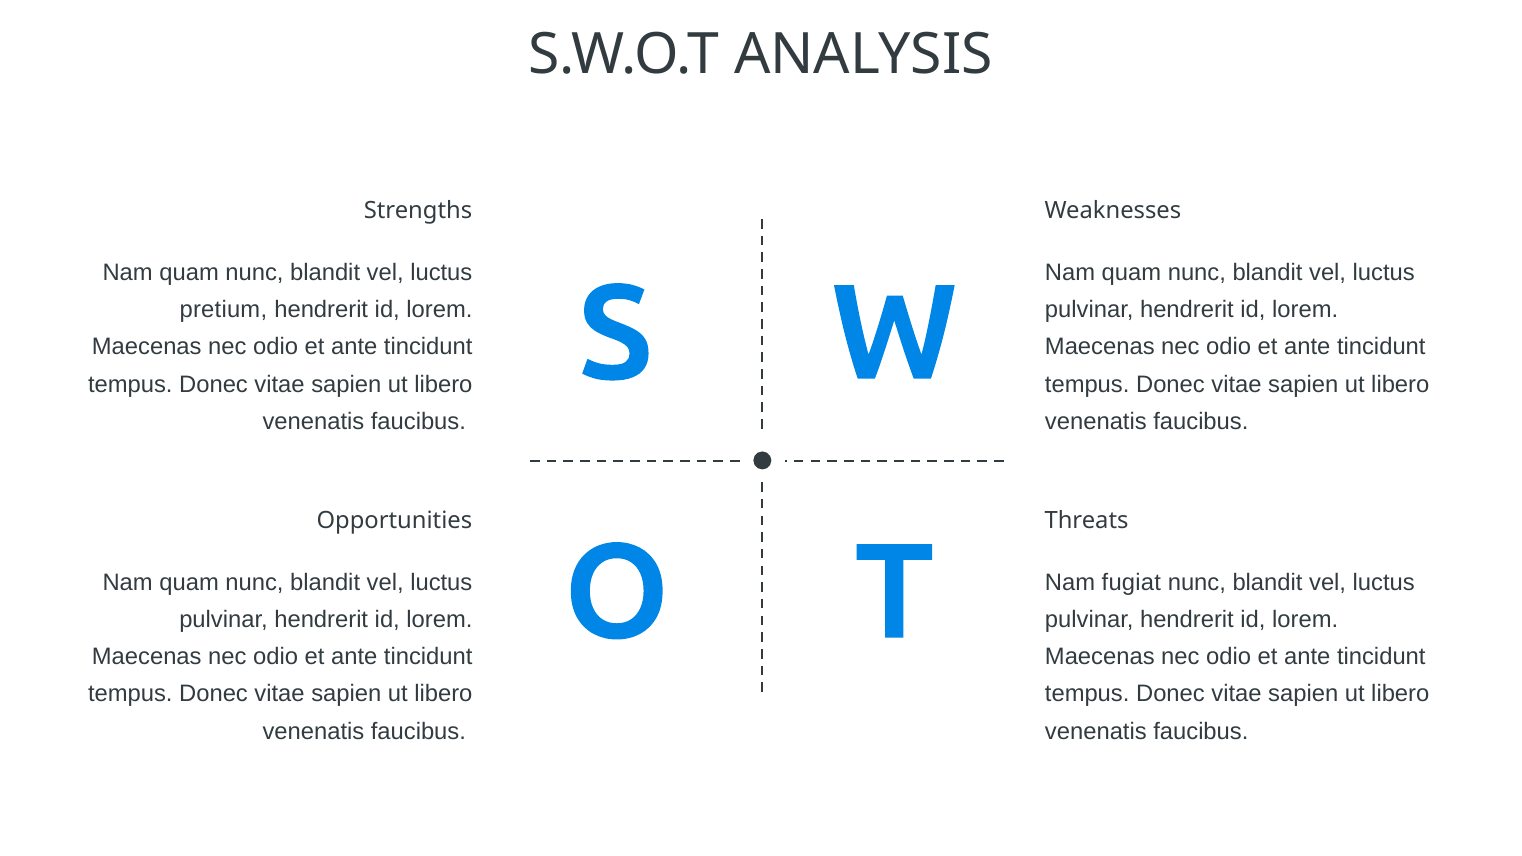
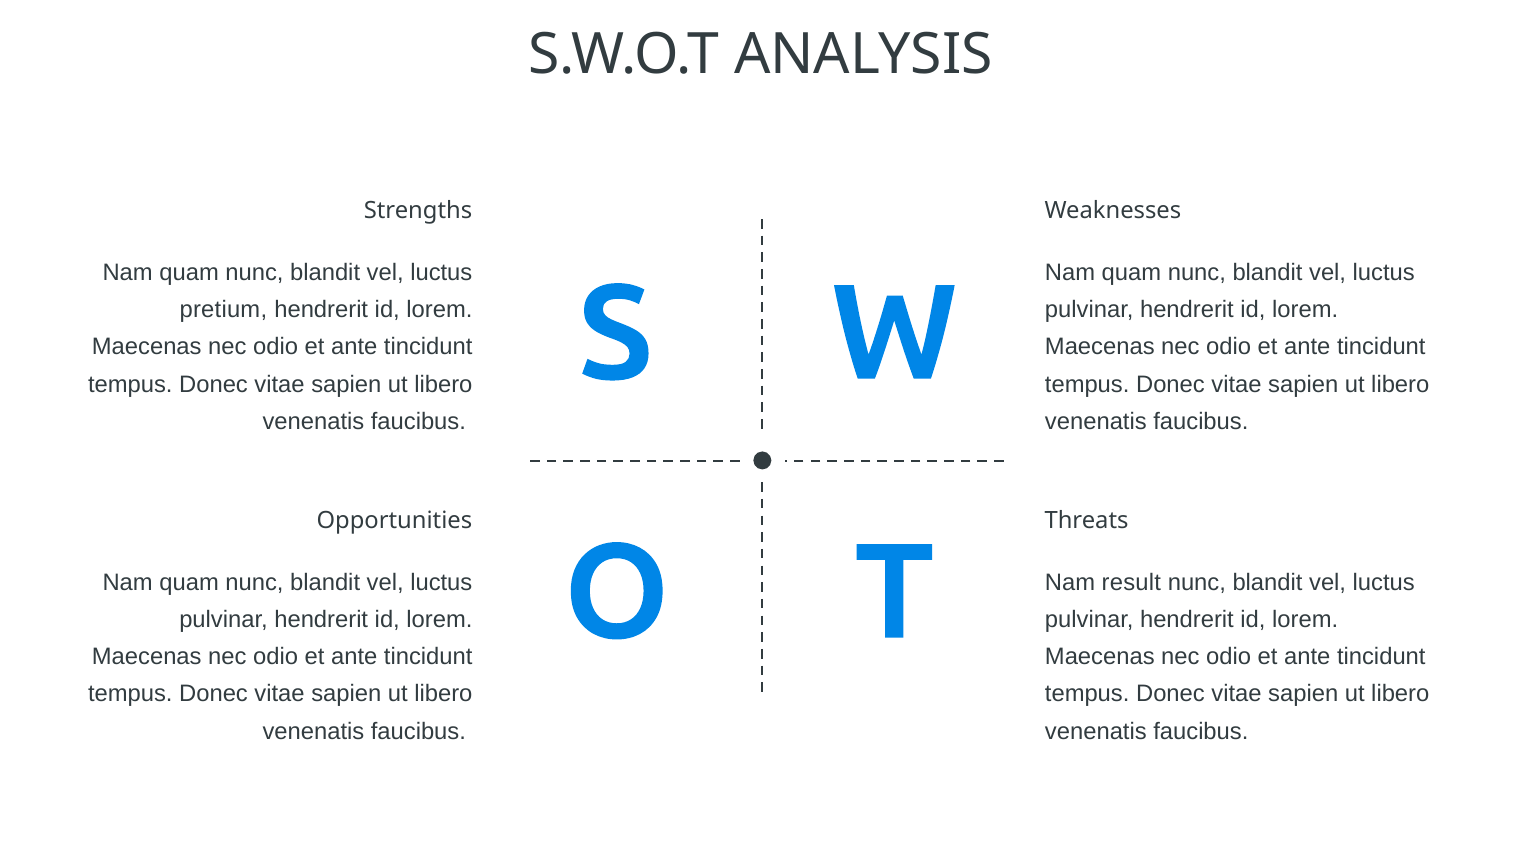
fugiat: fugiat -> result
